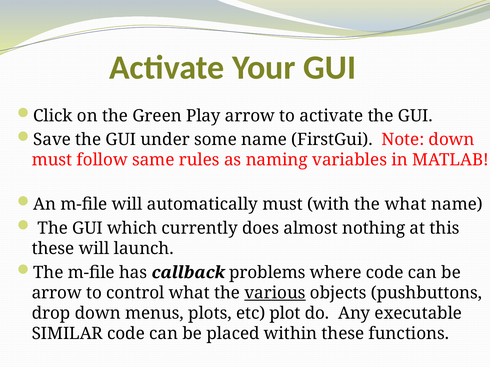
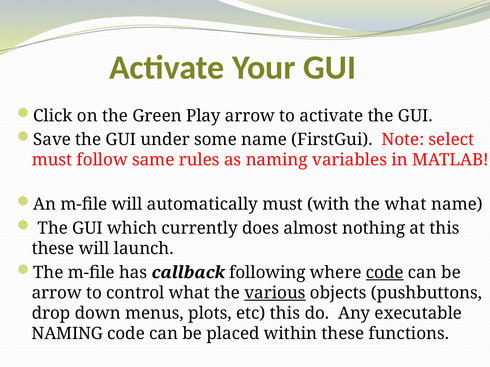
Note down: down -> select
problems: problems -> following
code at (385, 273) underline: none -> present
etc plot: plot -> this
SIMILAR at (67, 334): SIMILAR -> NAMING
